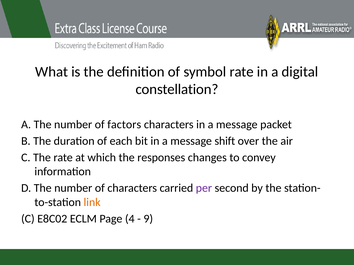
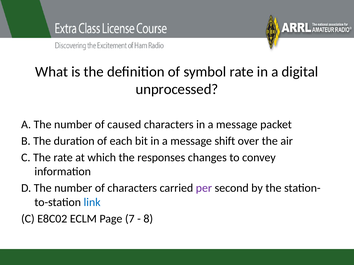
constellation: constellation -> unprocessed
factors: factors -> caused
link colour: orange -> blue
4: 4 -> 7
9: 9 -> 8
